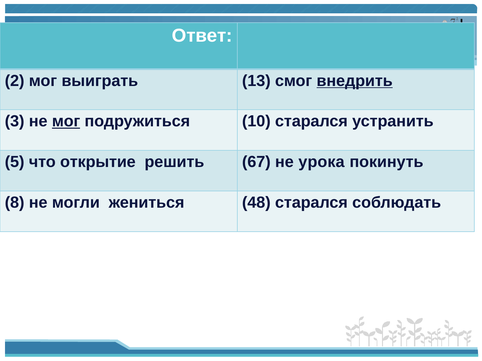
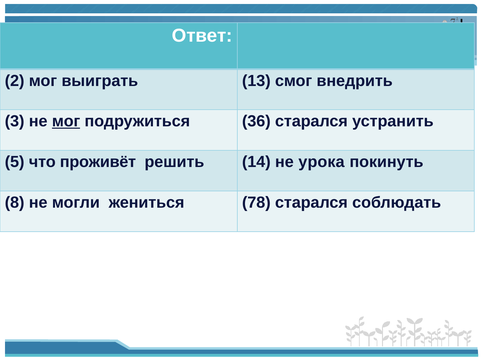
внедрить underline: present -> none
10: 10 -> 36
открытие: открытие -> проживёт
67: 67 -> 14
48: 48 -> 78
